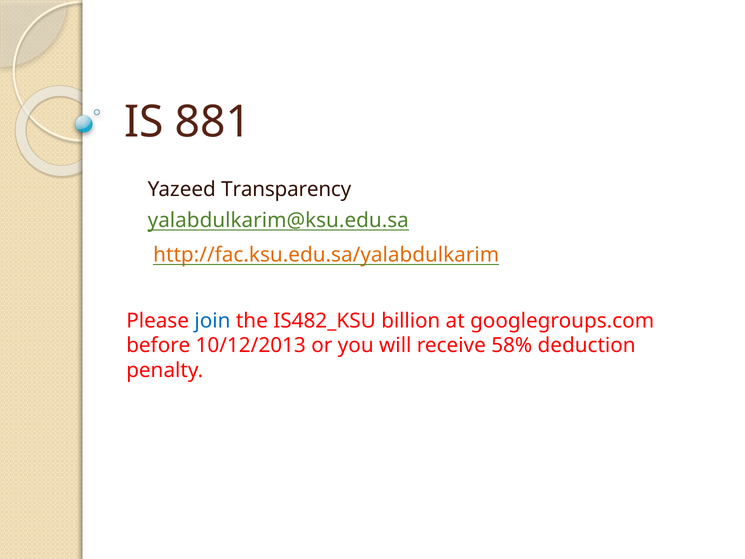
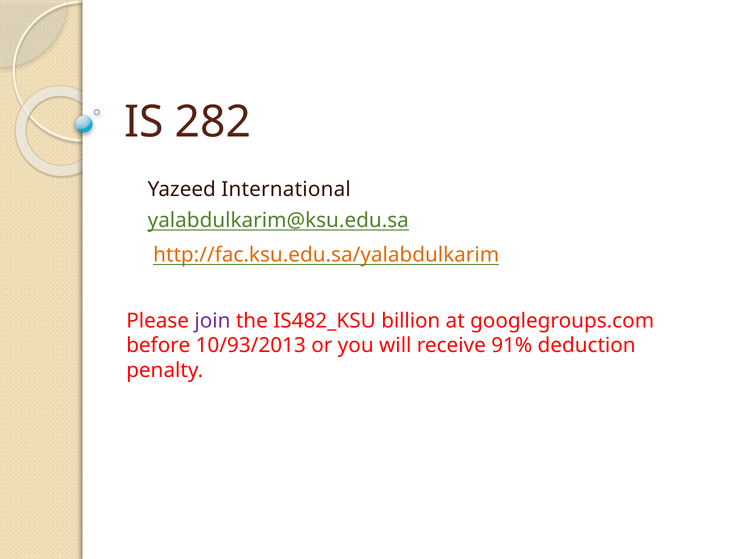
881: 881 -> 282
Transparency: Transparency -> International
join colour: blue -> purple
10/12/2013: 10/12/2013 -> 10/93/2013
58%: 58% -> 91%
